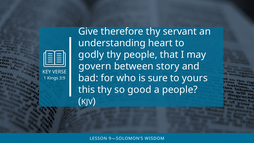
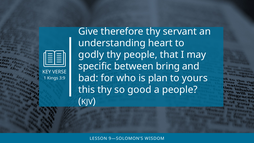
govern: govern -> specific
story: story -> bring
sure: sure -> plan
